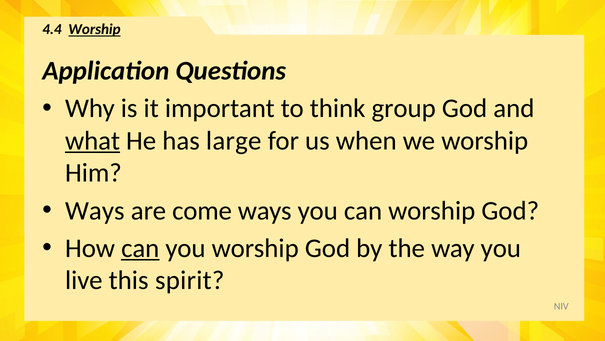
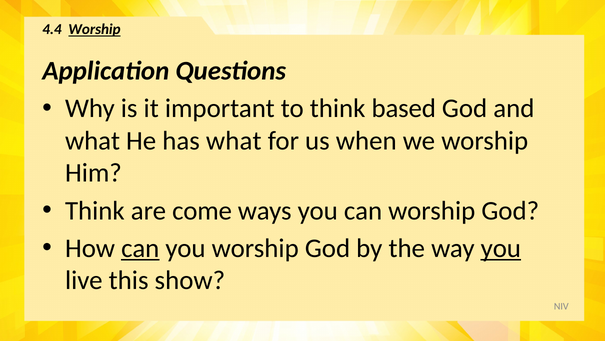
group: group -> based
what at (93, 141) underline: present -> none
has large: large -> what
Ways at (95, 211): Ways -> Think
you at (501, 249) underline: none -> present
spirit: spirit -> show
